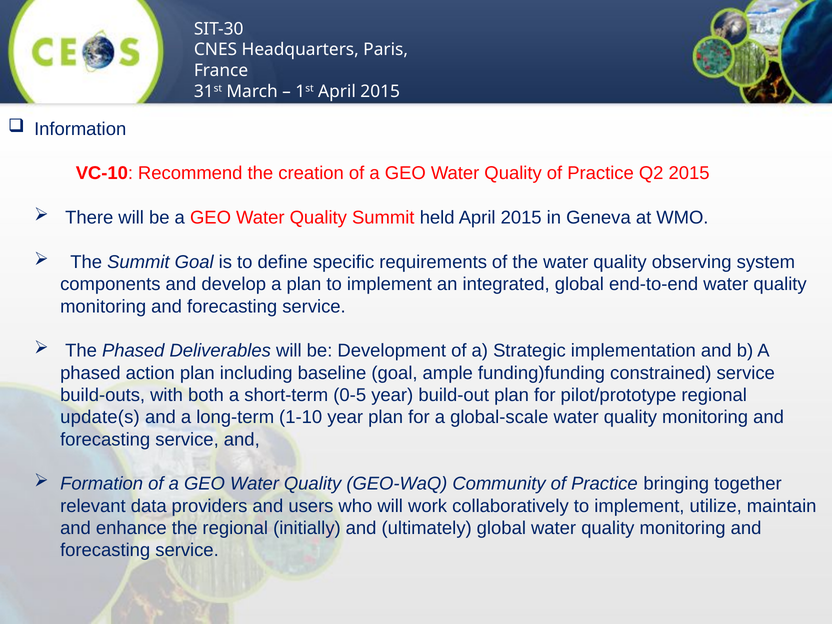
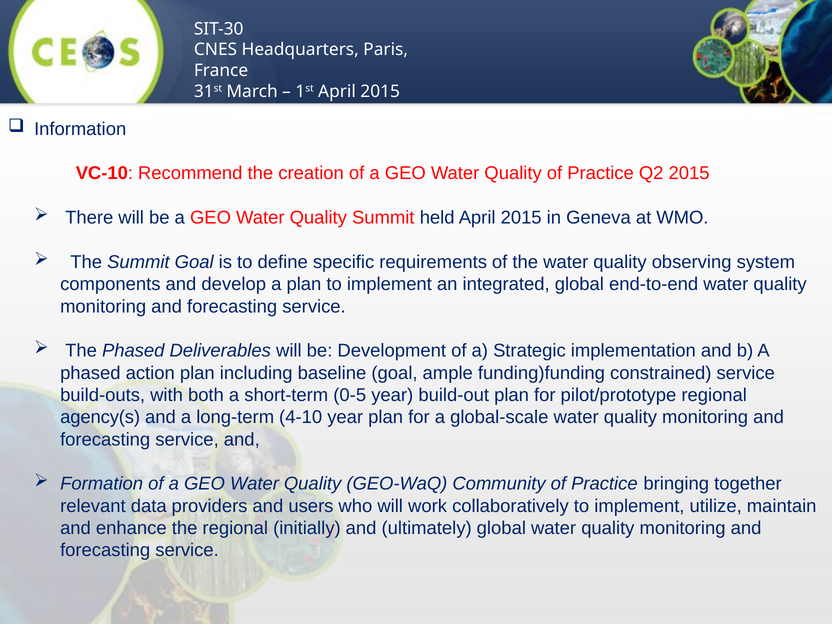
update(s: update(s -> agency(s
1-10: 1-10 -> 4-10
